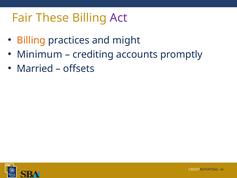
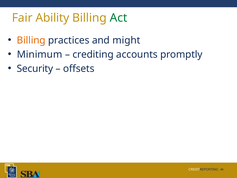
These: These -> Ability
Act colour: purple -> green
Married: Married -> Security
